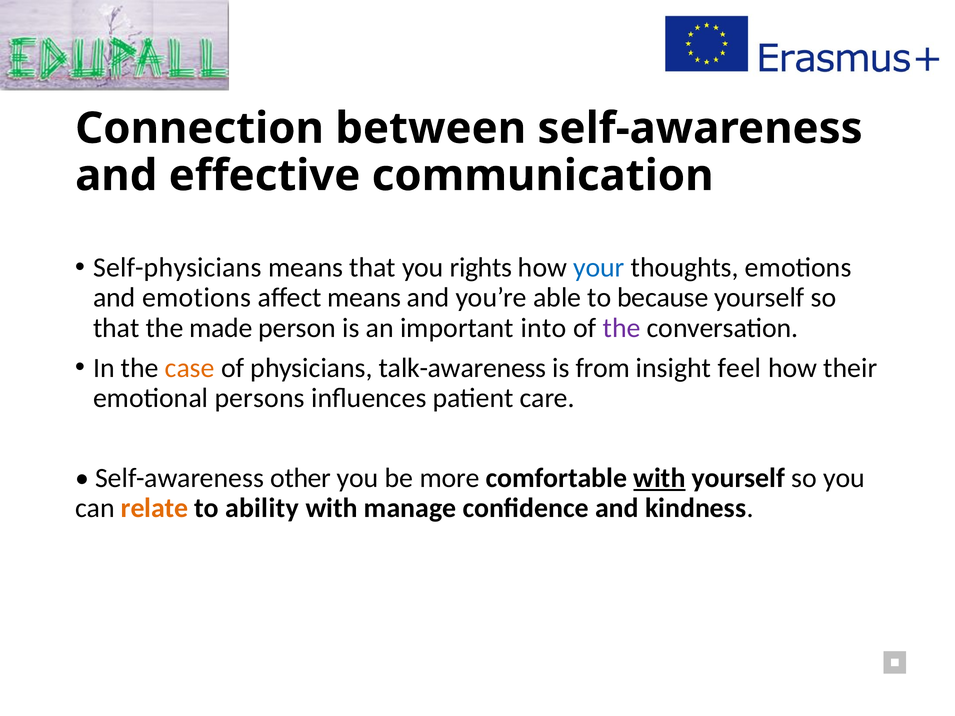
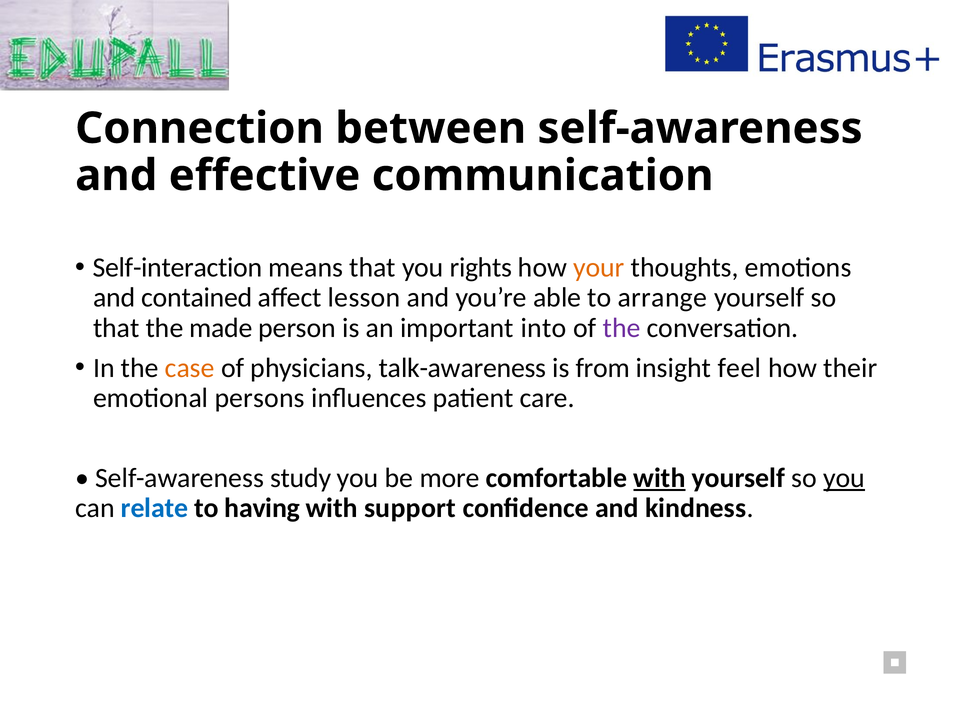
Self-physicians: Self-physicians -> Self-interaction
your colour: blue -> orange
and emotions: emotions -> contained
affect means: means -> lesson
because: because -> arrange
other: other -> study
you at (844, 478) underline: none -> present
relate colour: orange -> blue
ability: ability -> having
manage: manage -> support
